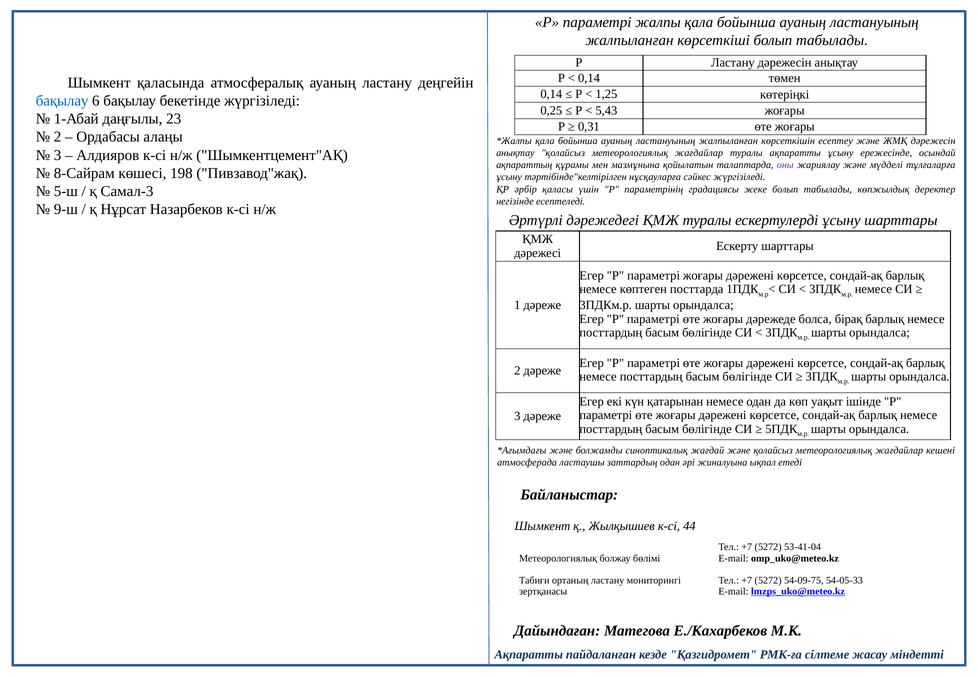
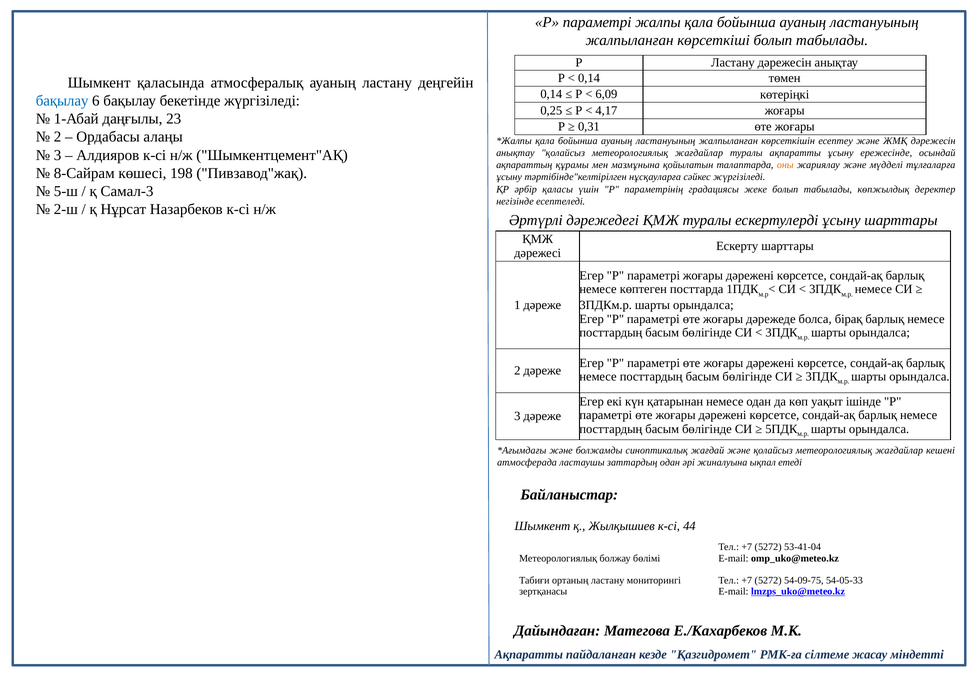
1,25: 1,25 -> 6,09
5,43: 5,43 -> 4,17
оны colour: purple -> orange
9-ш: 9-ш -> 2-ш
